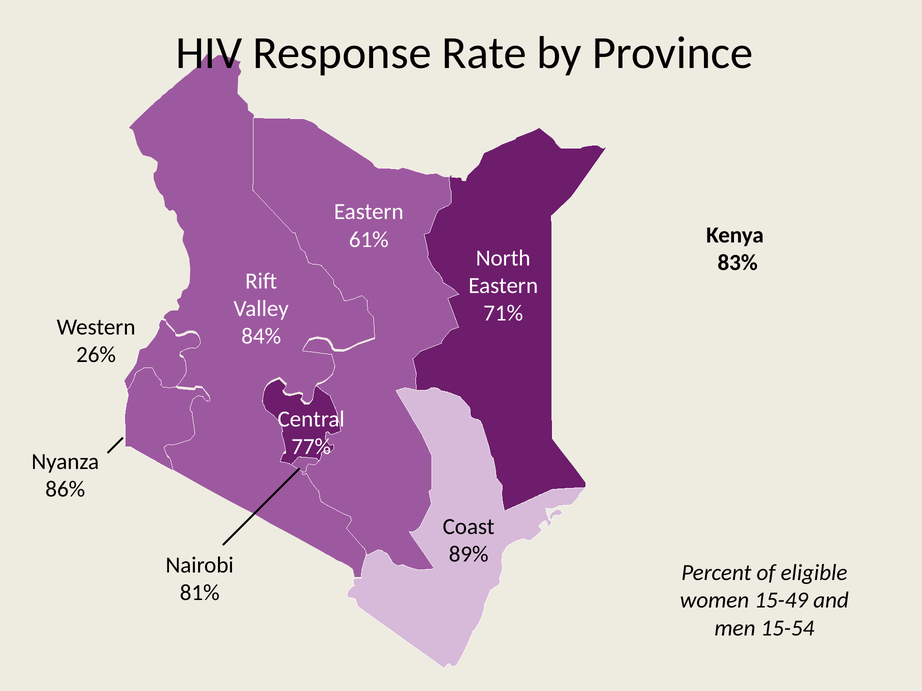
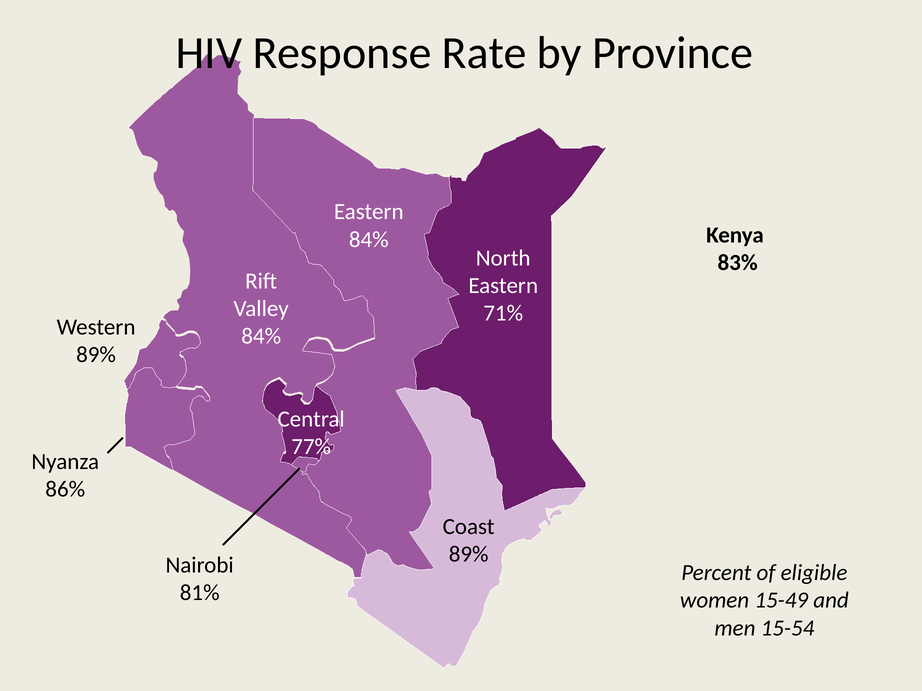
61% at (369, 240): 61% -> 84%
26% at (96, 355): 26% -> 89%
